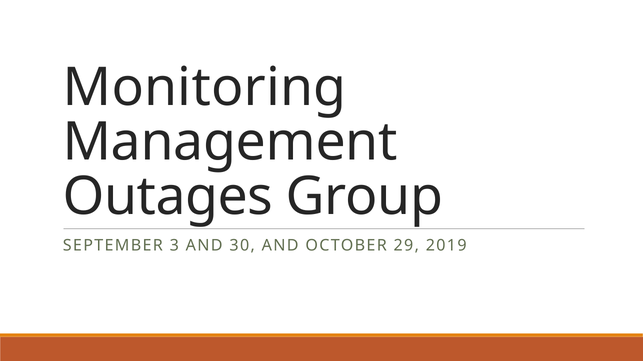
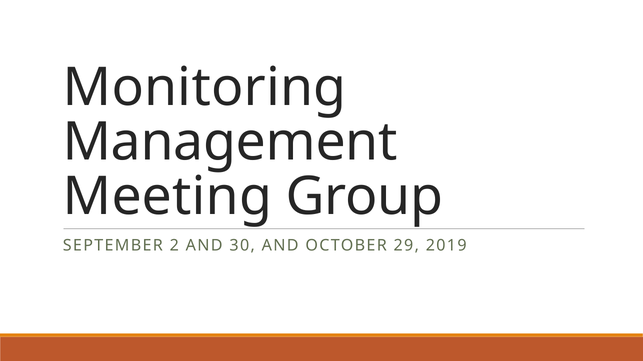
Outages: Outages -> Meeting
3: 3 -> 2
